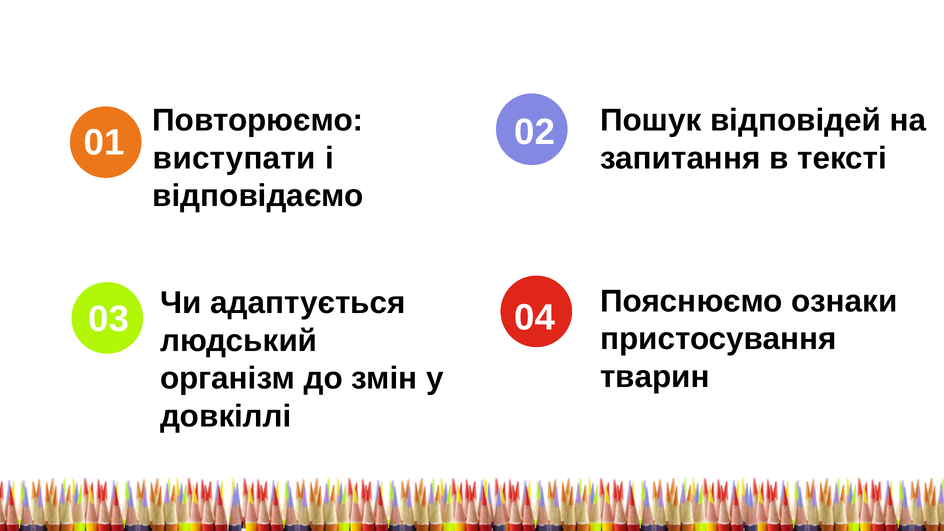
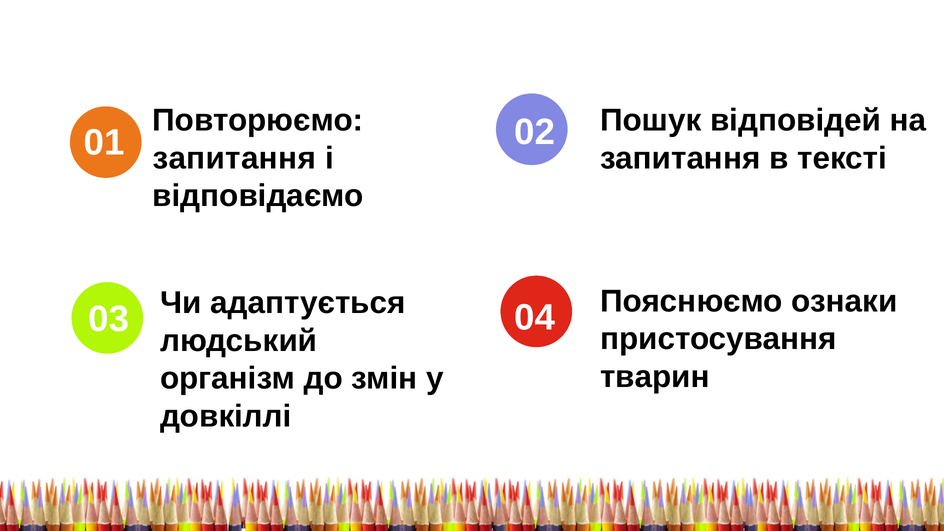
виступати at (234, 158): виступати -> запитання
